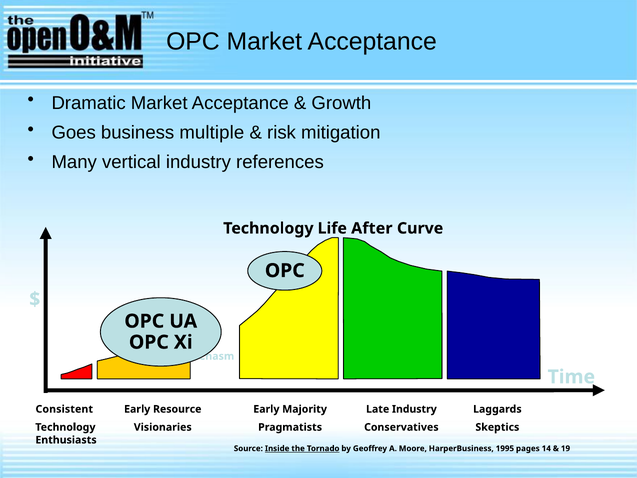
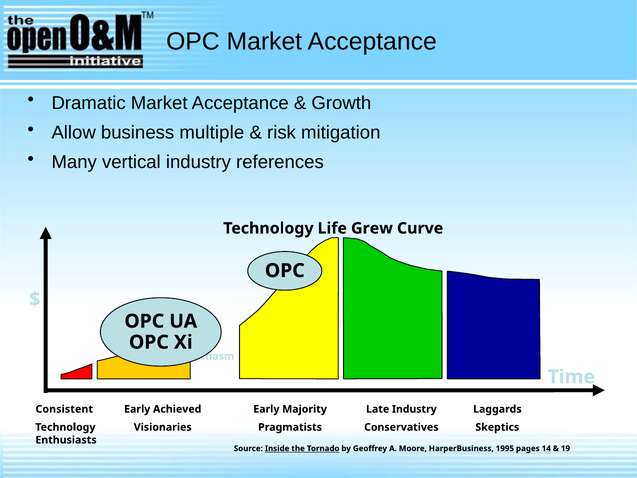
Goes: Goes -> Allow
After: After -> Grew
Resource: Resource -> Achieved
